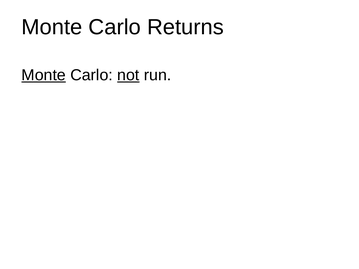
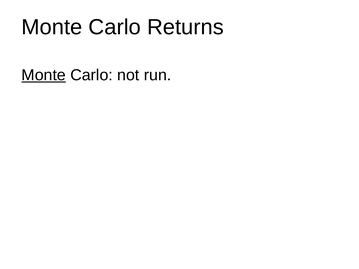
not underline: present -> none
